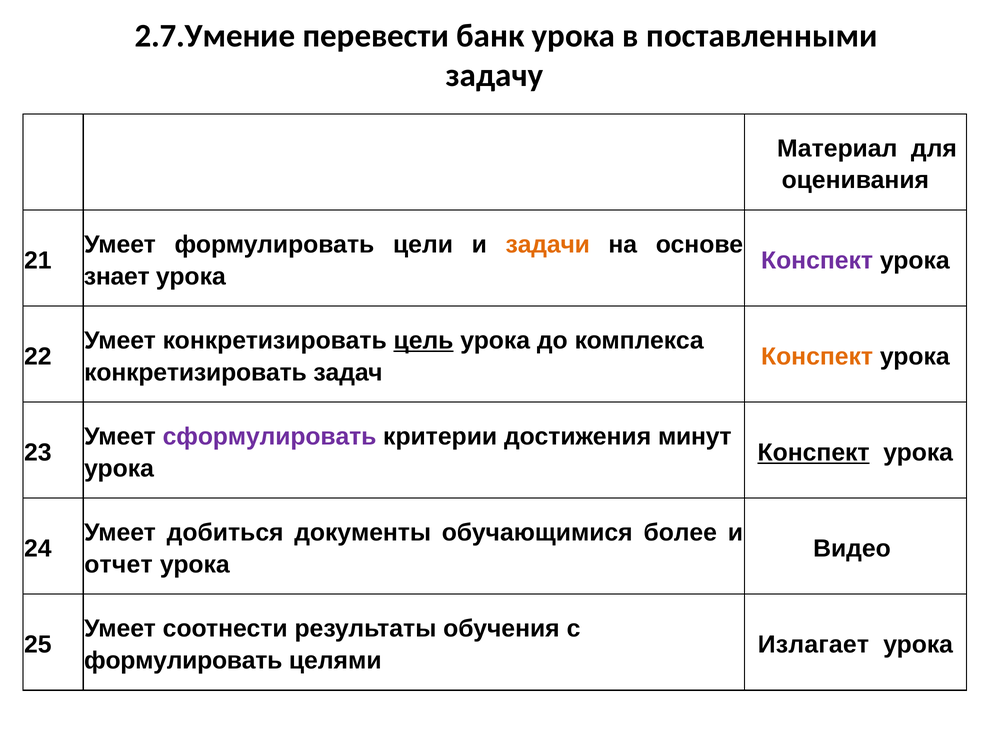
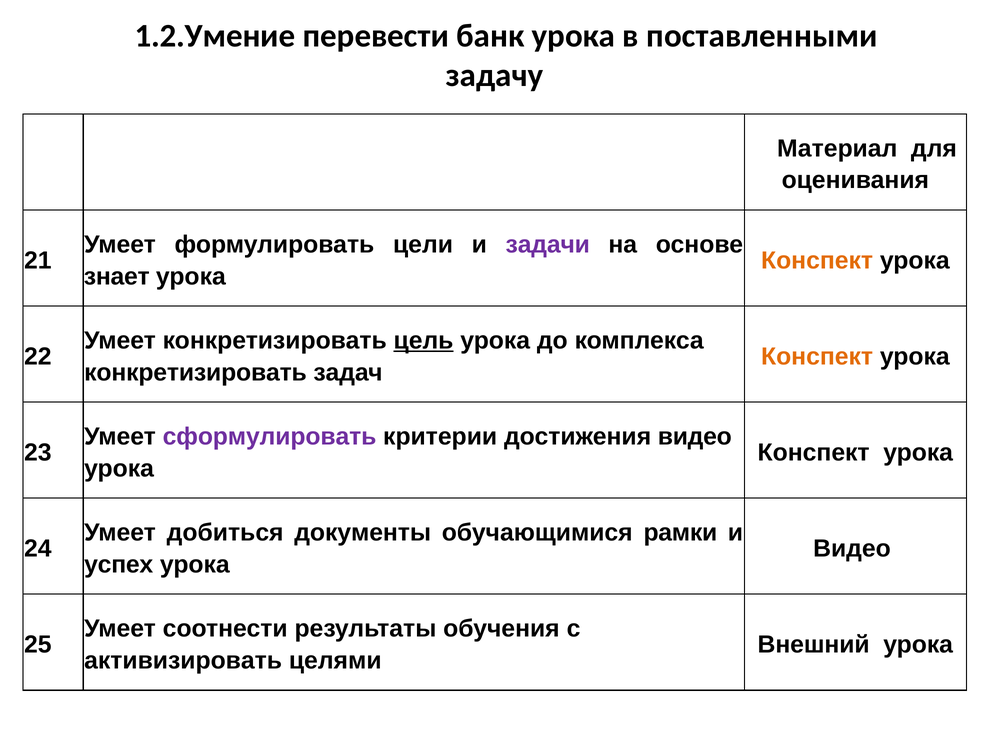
2.7.Умение: 2.7.Умение -> 1.2.Умение
задачи colour: orange -> purple
Конспект at (817, 261) colour: purple -> orange
достижения минут: минут -> видео
Конспект at (814, 453) underline: present -> none
более: более -> рамки
отчет: отчет -> успех
Излагает: Излагает -> Внешний
формулировать at (183, 661): формулировать -> активизировать
